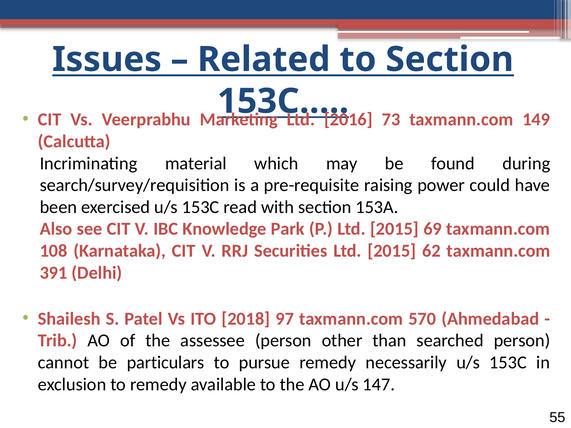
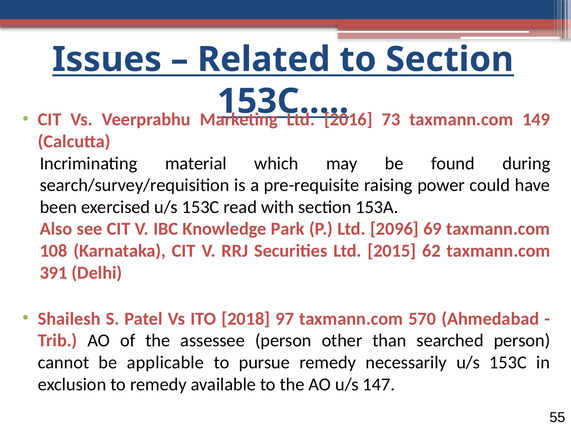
P Ltd 2015: 2015 -> 2096
particulars: particulars -> applicable
